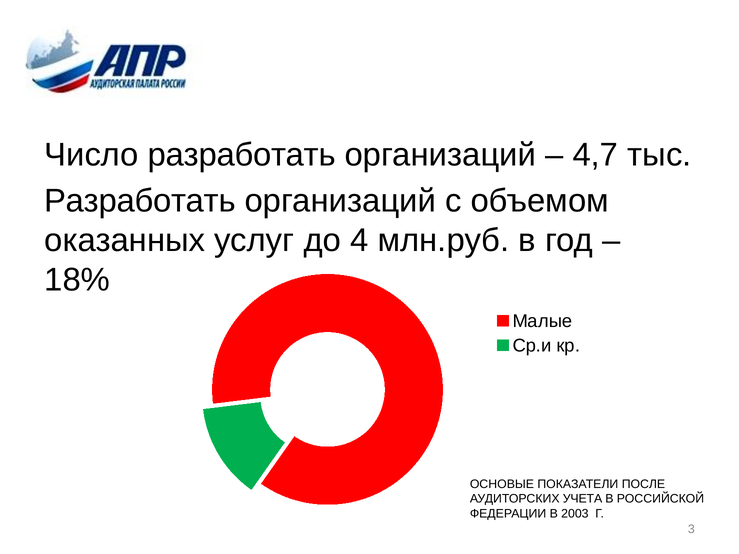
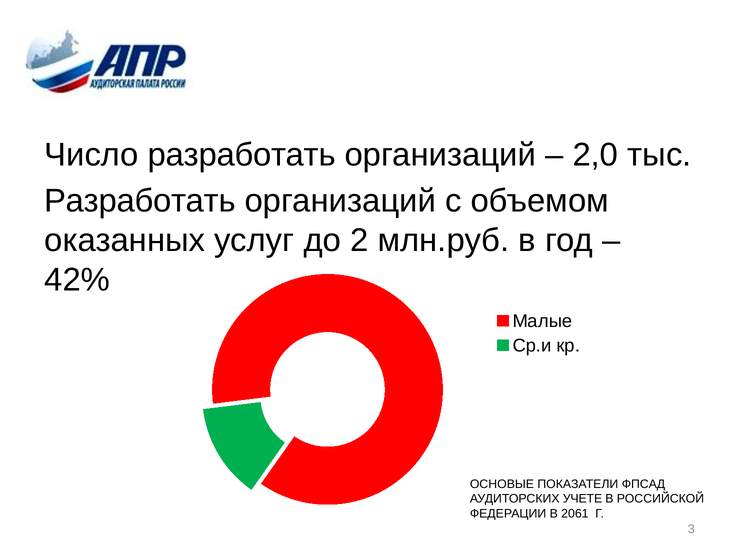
4,7: 4,7 -> 2,0
4: 4 -> 2
18%: 18% -> 42%
ПОСЛЕ: ПОСЛЕ -> ФПСАД
УЧЕТА: УЧЕТА -> УЧЕТЕ
2003: 2003 -> 2061
